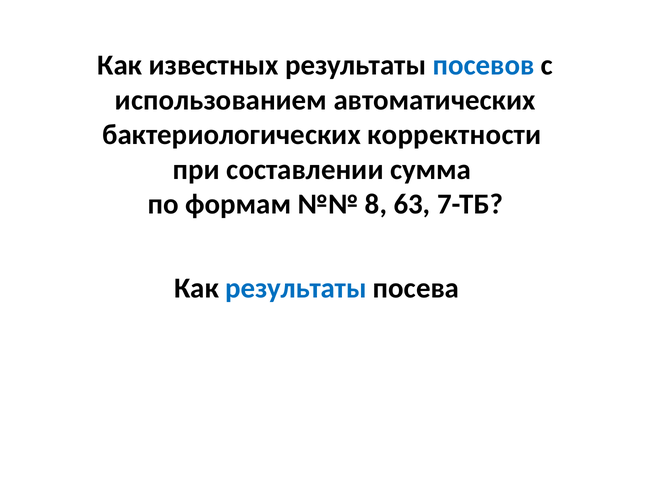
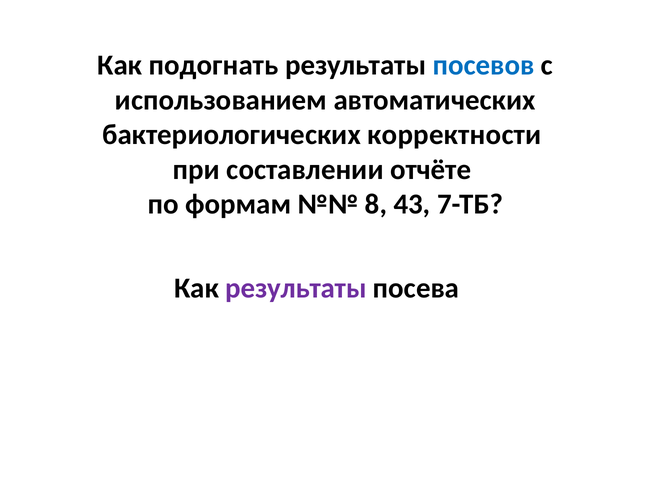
известных: известных -> подогнать
сумма: сумма -> отчёте
63: 63 -> 43
результаты at (296, 288) colour: blue -> purple
